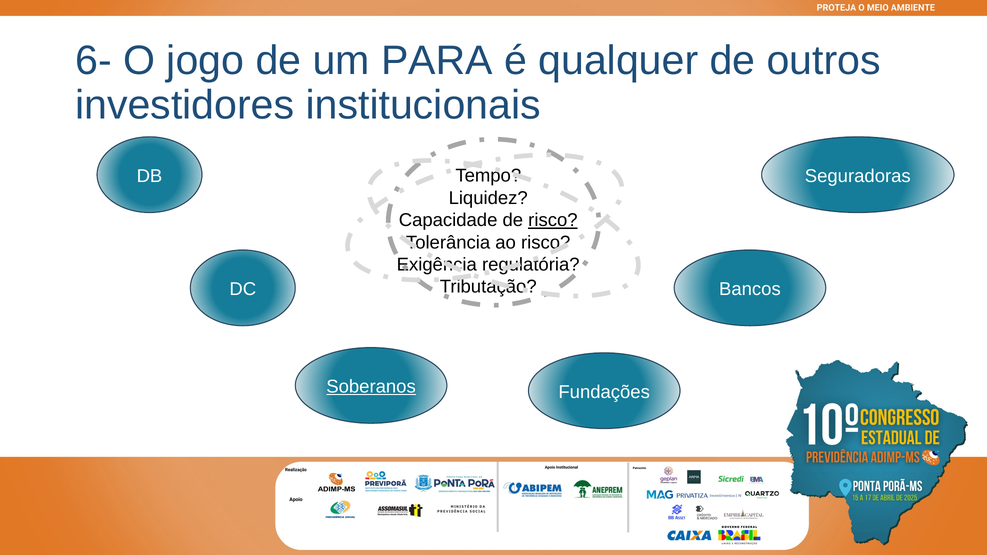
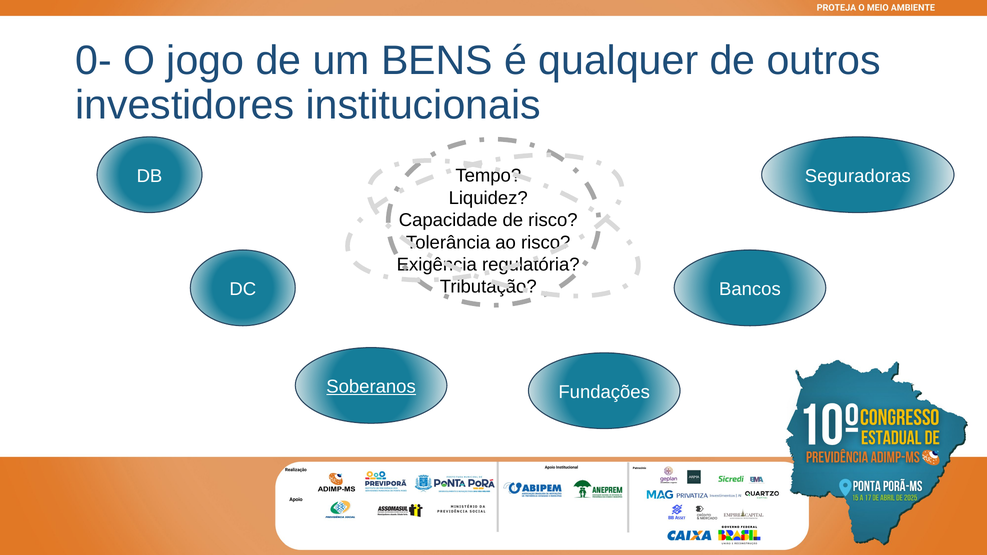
6-: 6- -> 0-
PARA: PARA -> BENS
risco at (553, 220) underline: present -> none
